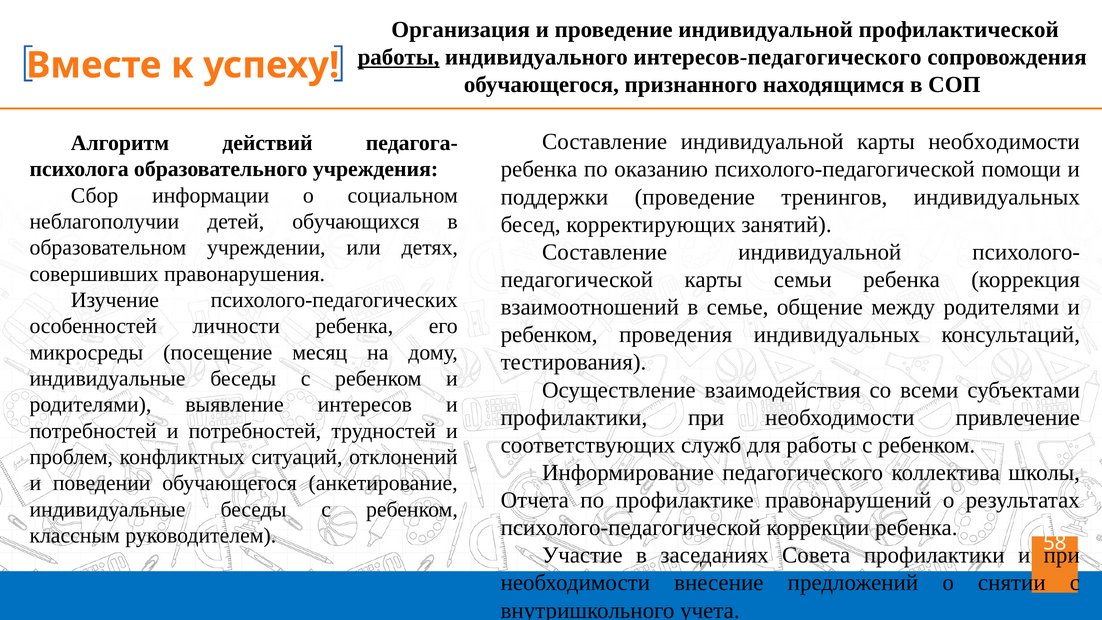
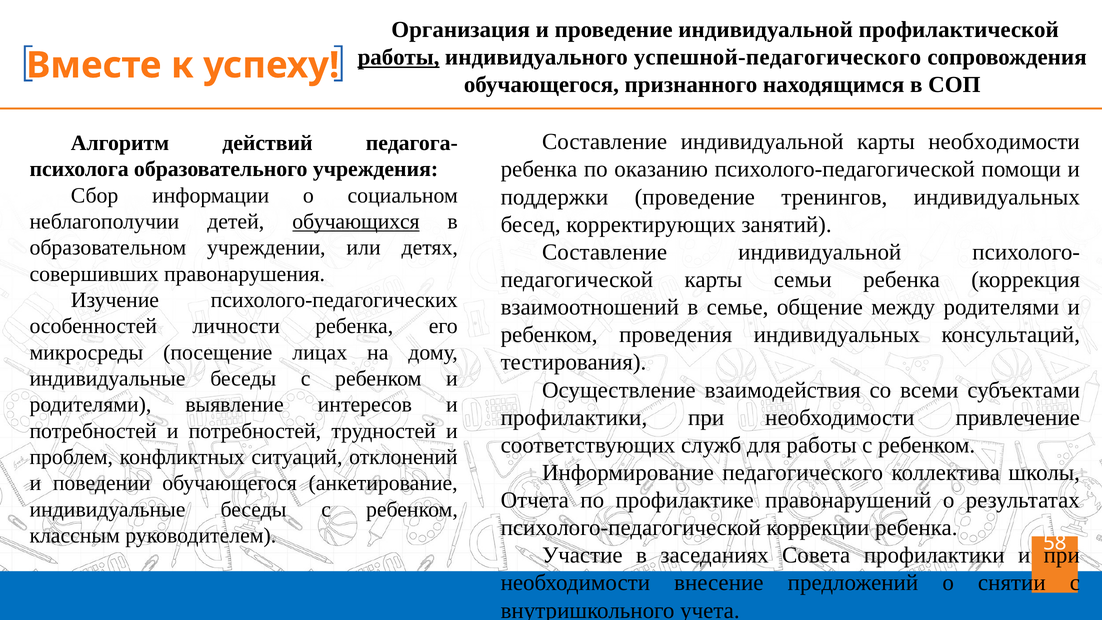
интересов-педагогического: интересов-педагогического -> успешной-педагогического
обучающихся underline: none -> present
месяц: месяц -> лицах
